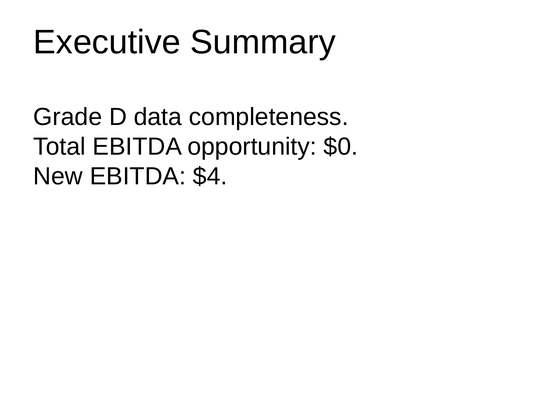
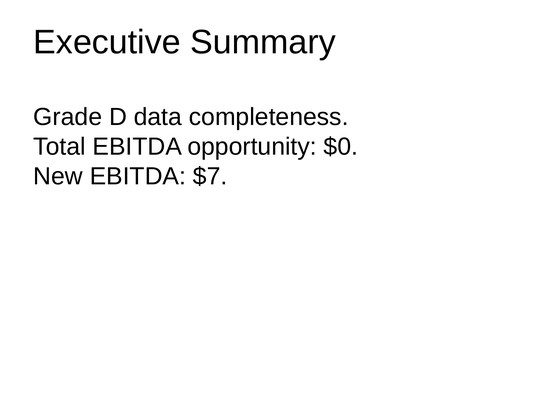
$4: $4 -> $7
